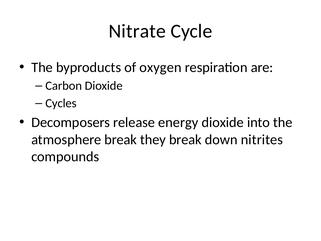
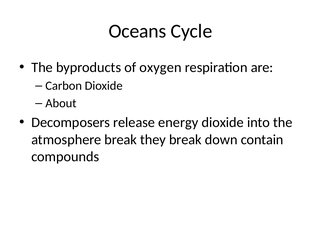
Nitrate: Nitrate -> Oceans
Cycles: Cycles -> About
nitrites: nitrites -> contain
